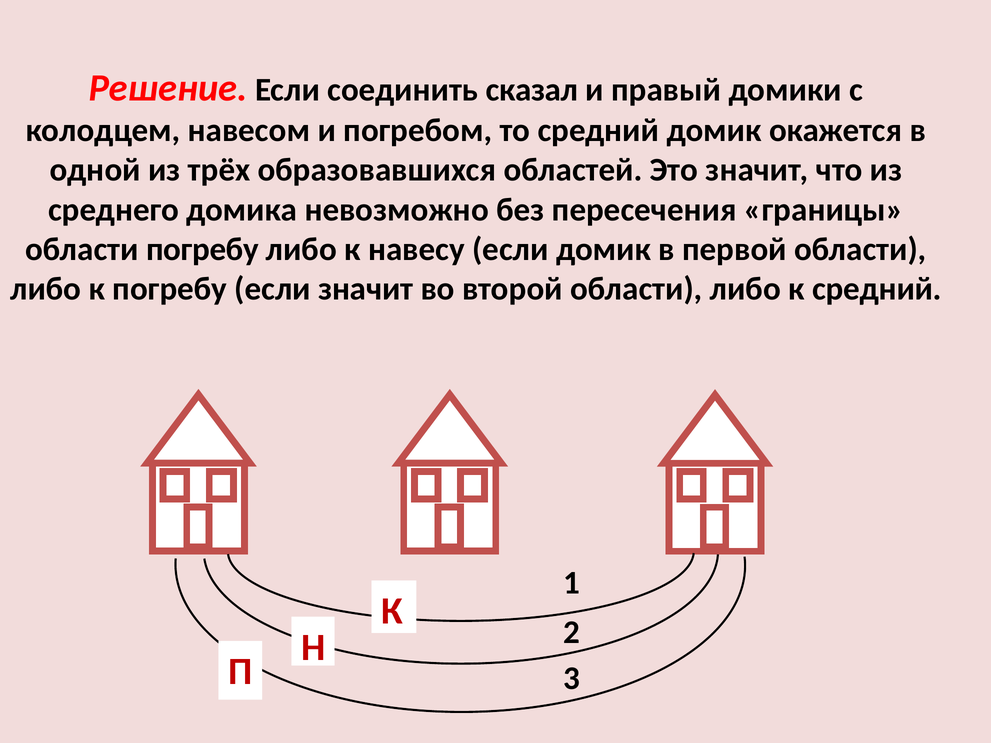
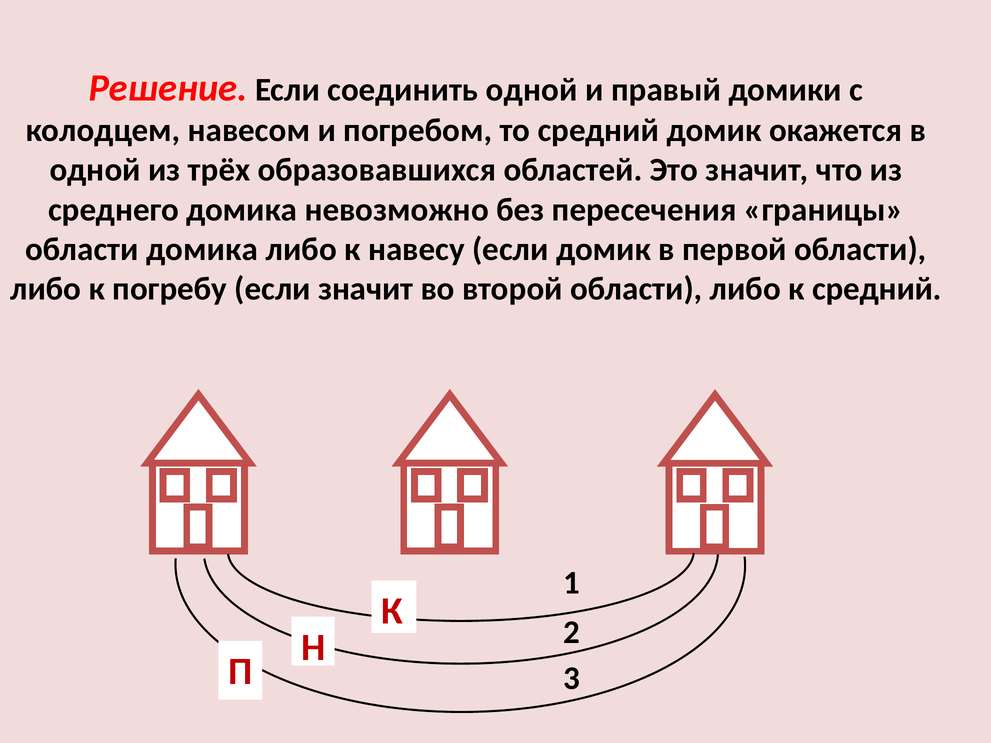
соединить сказал: сказал -> одной
области погребу: погребу -> домика
